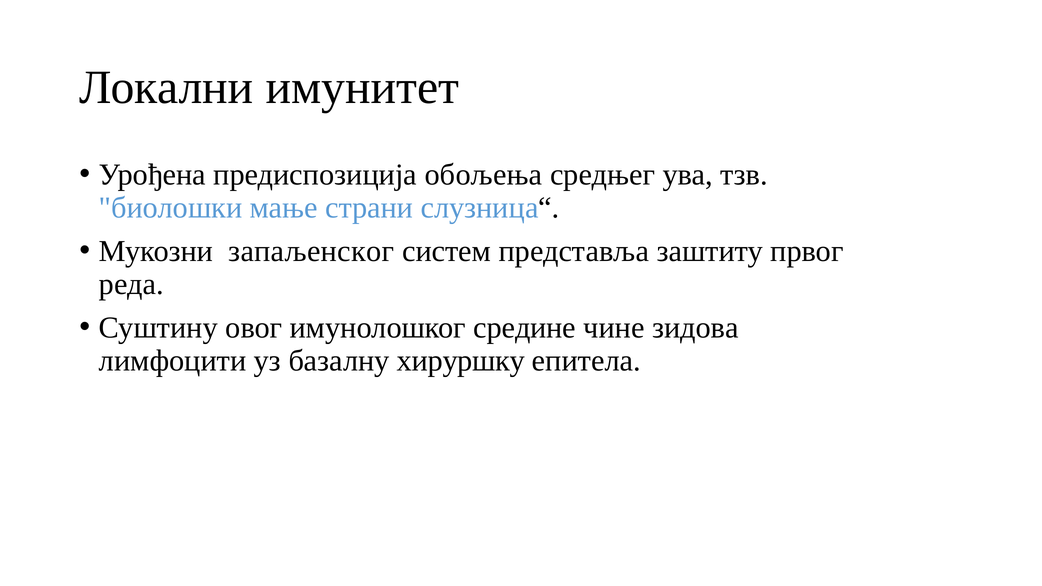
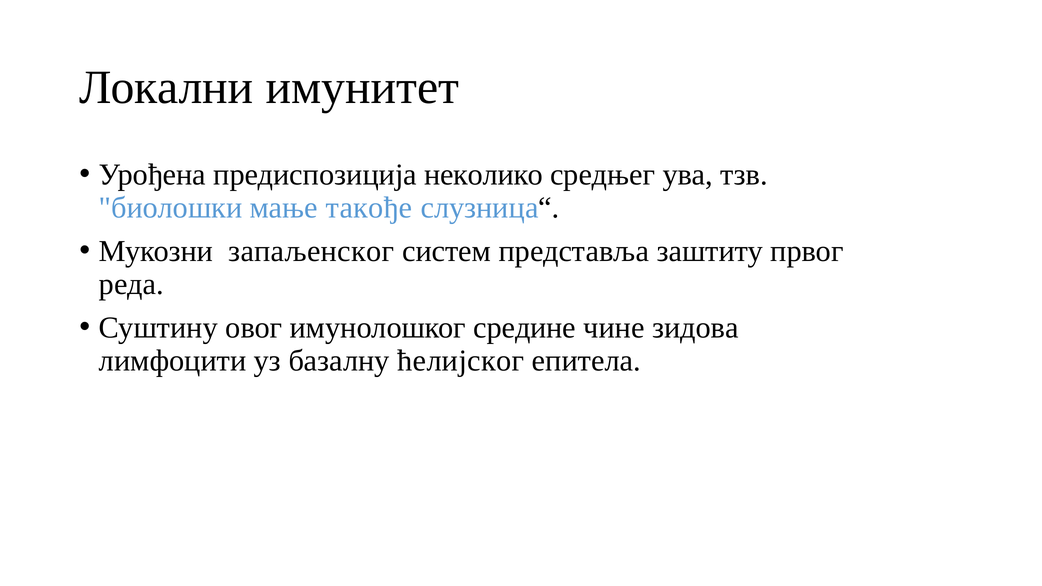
обољења: обољења -> неколико
страни: страни -> такође
хируршку: хируршку -> ћелијског
